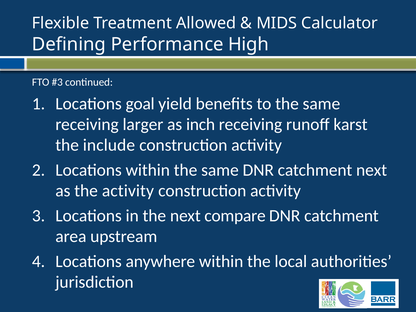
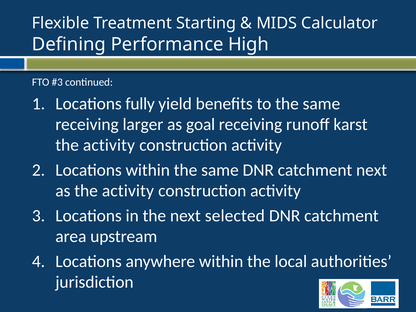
Allowed: Allowed -> Starting
goal: goal -> fully
inch: inch -> goal
include at (109, 145): include -> activity
compare: compare -> selected
